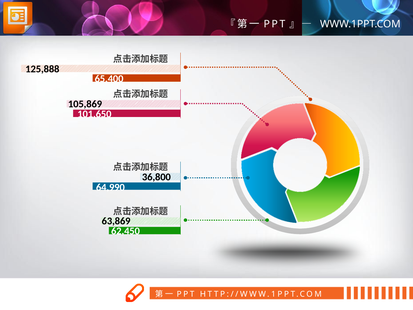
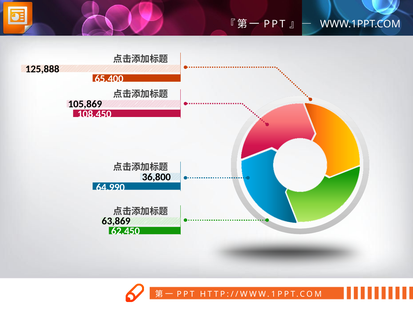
101,650: 101,650 -> 108,450
